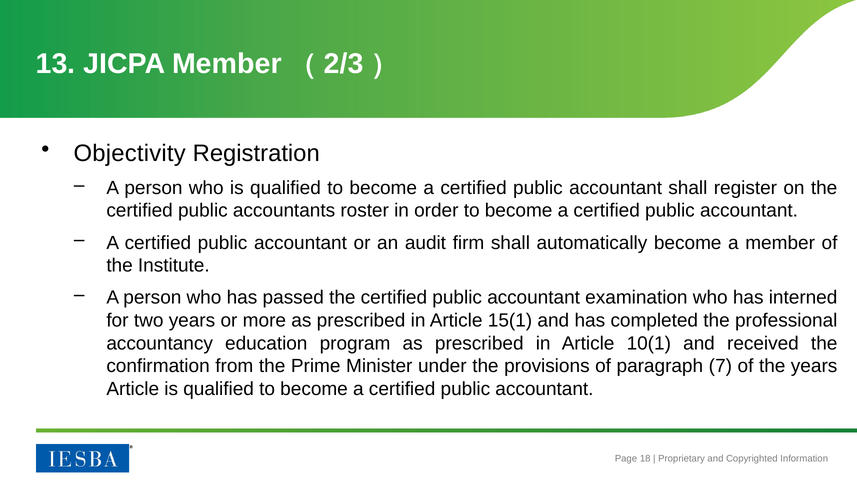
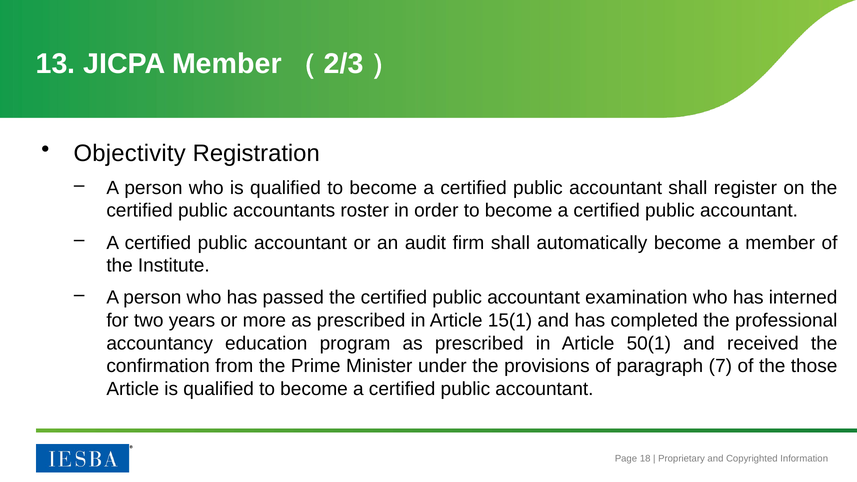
10(1: 10(1 -> 50(1
the years: years -> those
